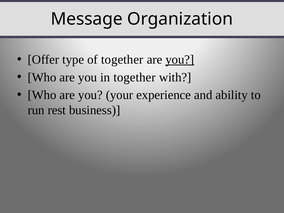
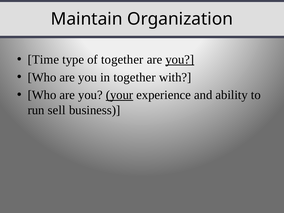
Message: Message -> Maintain
Offer: Offer -> Time
your underline: none -> present
rest: rest -> sell
